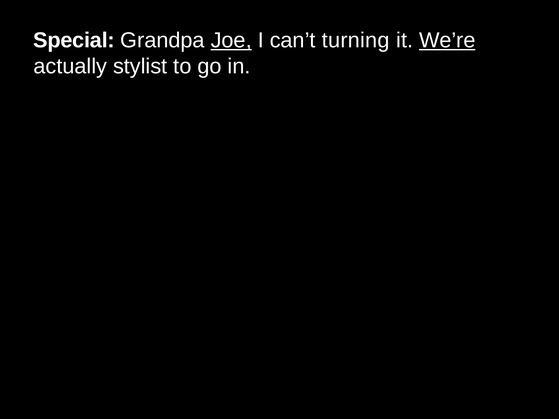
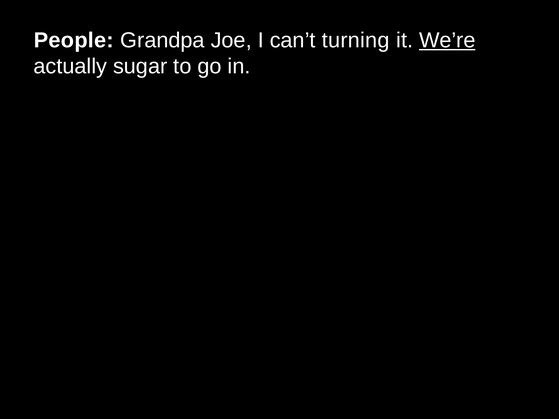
Special: Special -> People
Joe underline: present -> none
stylist: stylist -> sugar
